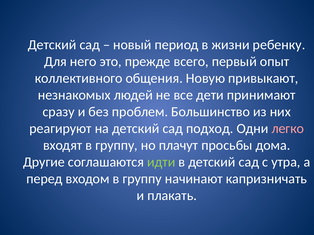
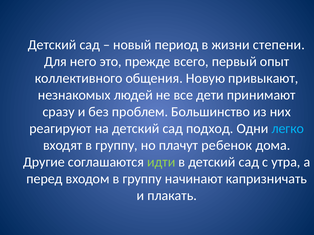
ребенку: ребенку -> степени
легко colour: pink -> light blue
просьбы: просьбы -> ребенок
